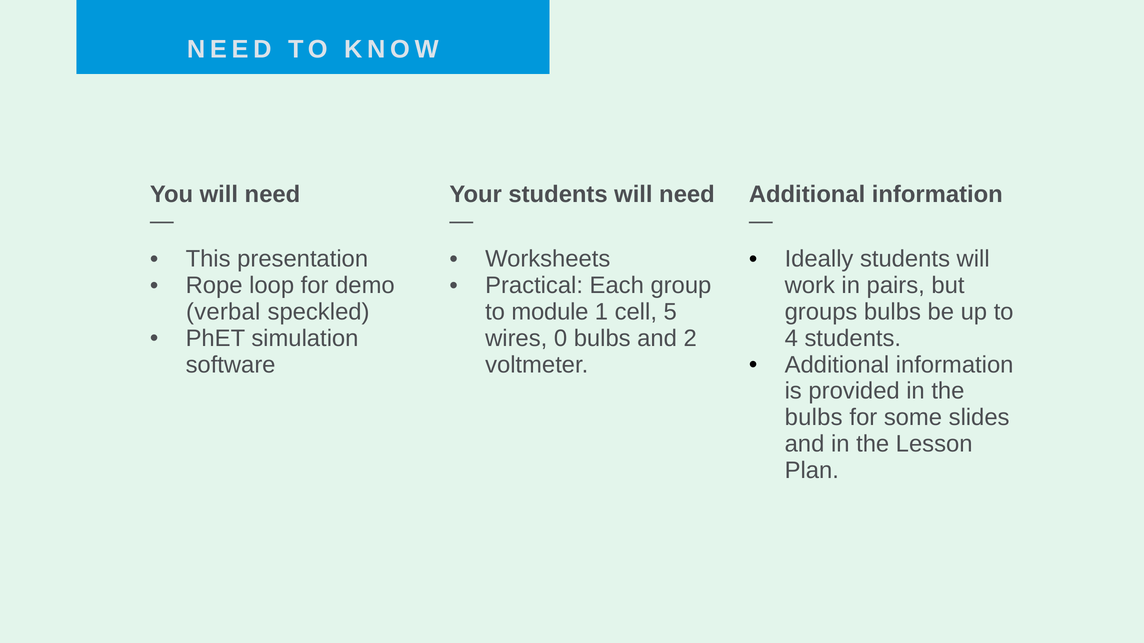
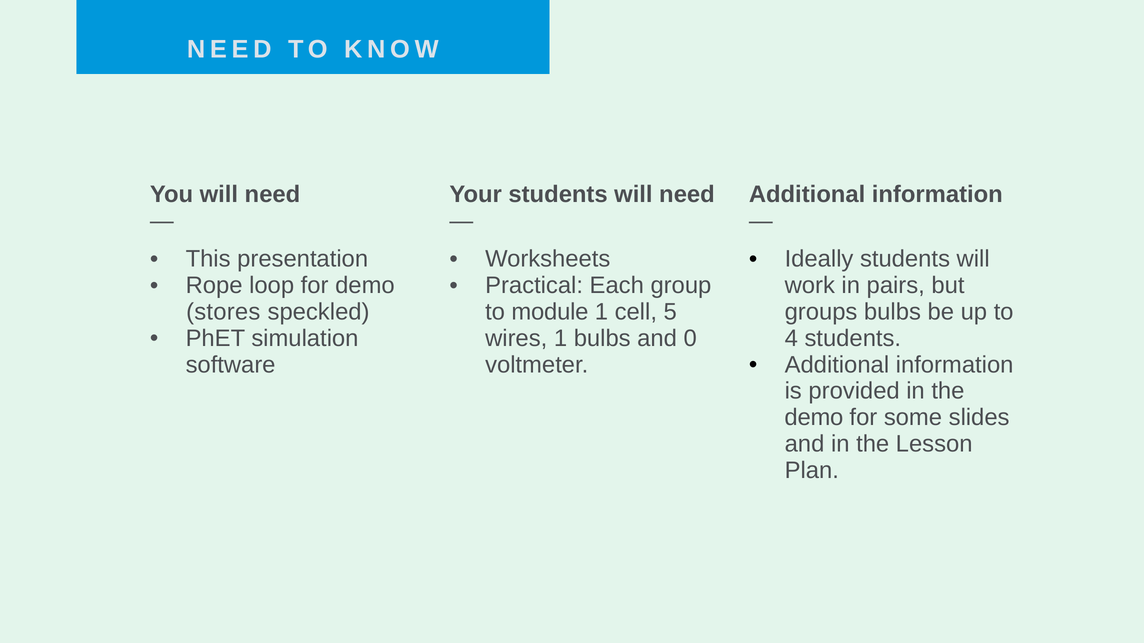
verbal: verbal -> stores
wires 0: 0 -> 1
2: 2 -> 0
bulbs at (814, 418): bulbs -> demo
